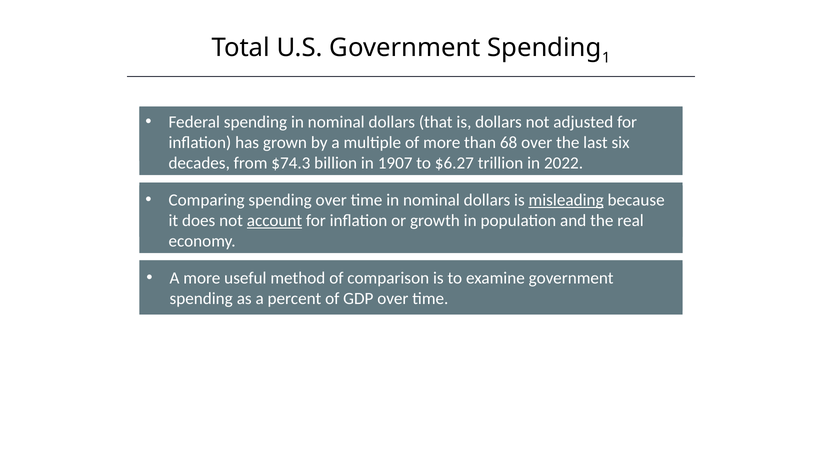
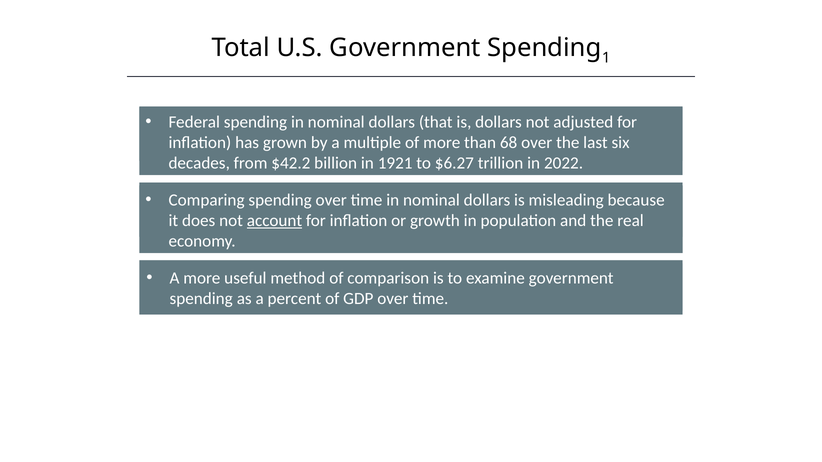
$74.3: $74.3 -> $42.2
1907: 1907 -> 1921
misleading underline: present -> none
